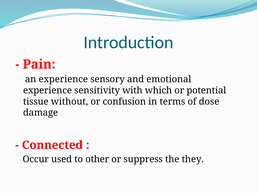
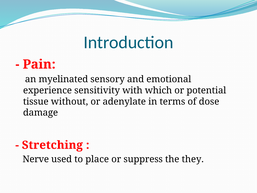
an experience: experience -> myelinated
confusion: confusion -> adenylate
Connected: Connected -> Stretching
Occur: Occur -> Nerve
other: other -> place
